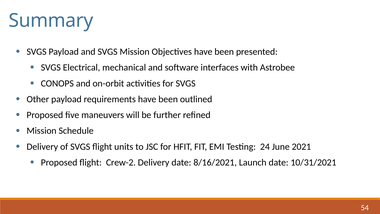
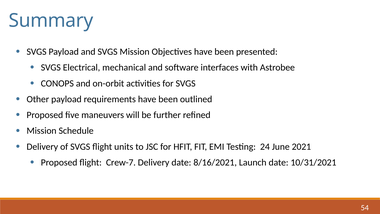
Crew-2: Crew-2 -> Crew-7
